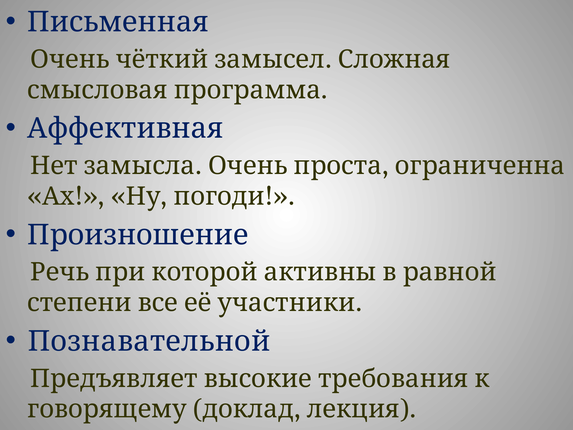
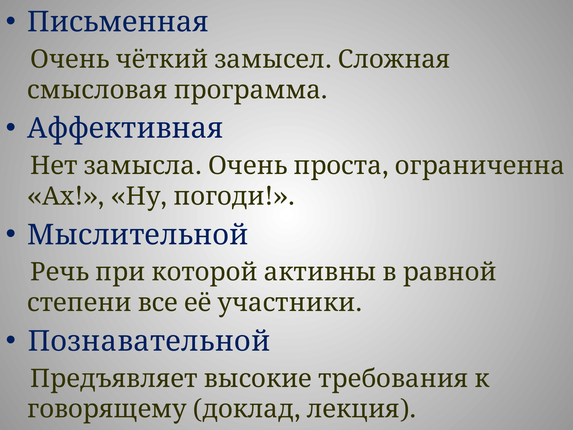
Произношение: Произношение -> Мыслительной
